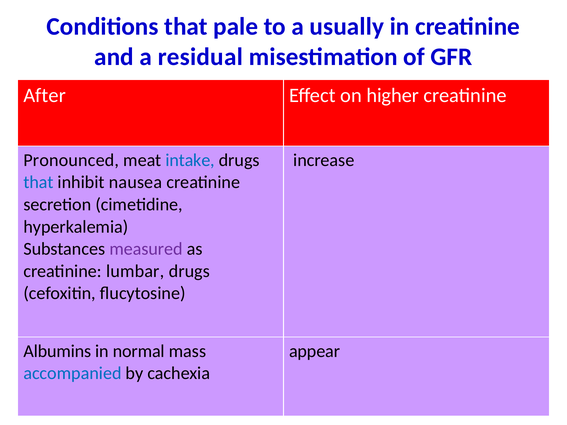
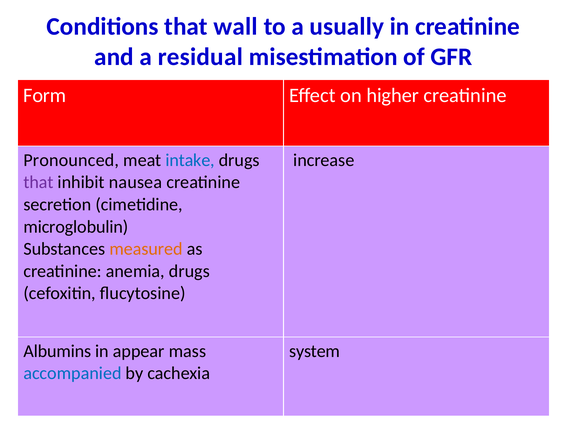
pale: pale -> wall
After: After -> Form
that at (38, 182) colour: blue -> purple
hyperkalemia: hyperkalemia -> microglobulin
measured colour: purple -> orange
lumbar: lumbar -> anemia
normal: normal -> appear
appear: appear -> system
